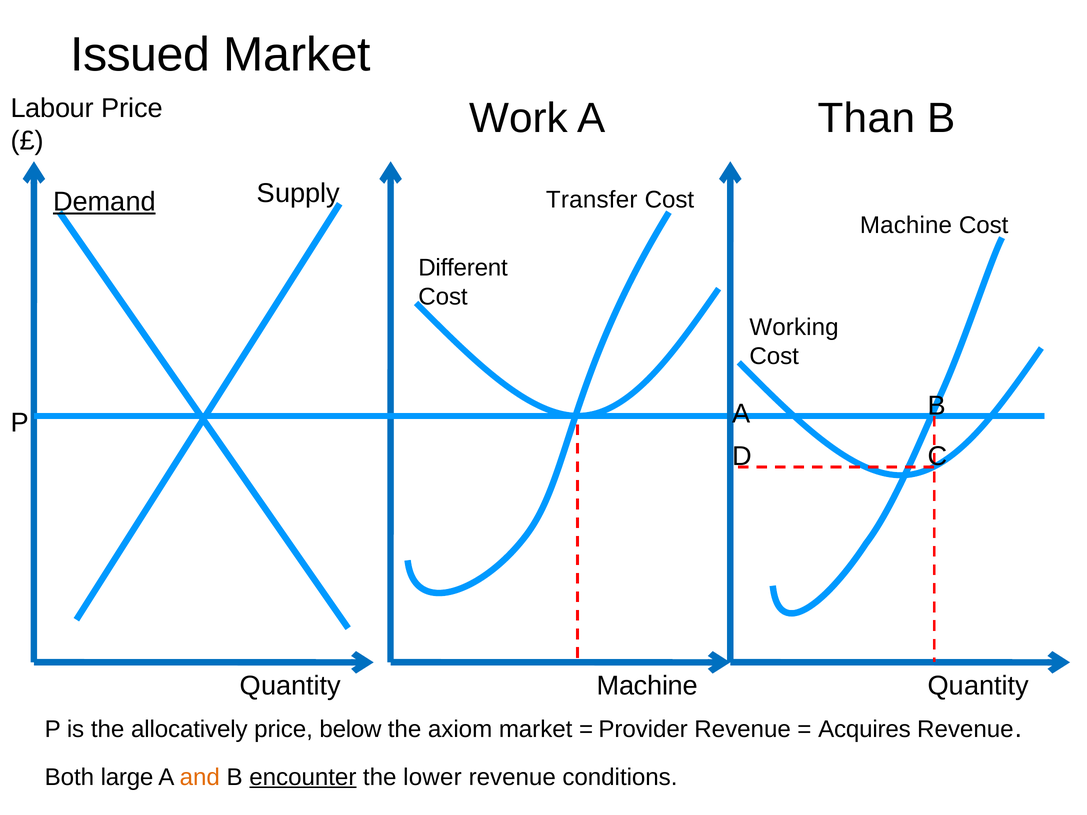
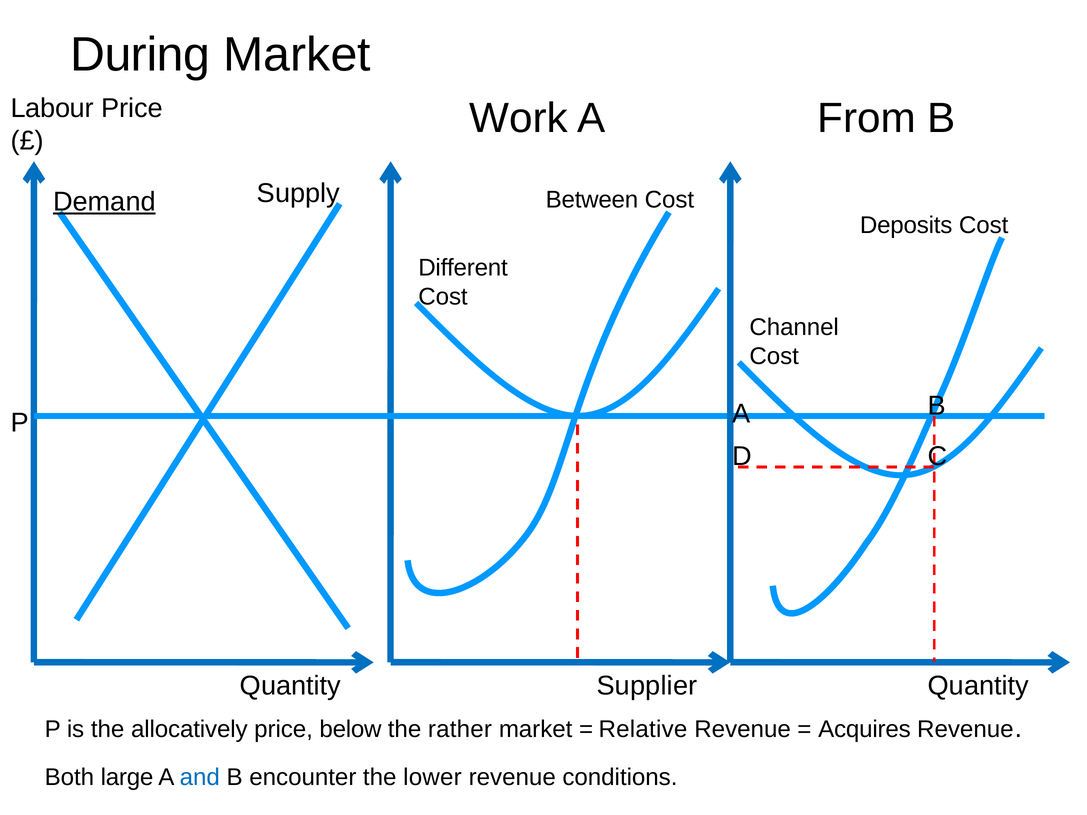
Issued: Issued -> During
Than: Than -> From
Transfer: Transfer -> Between
Machine at (906, 225): Machine -> Deposits
Working: Working -> Channel
Quantity Machine: Machine -> Supplier
axiom: axiom -> rather
Provider: Provider -> Relative
and colour: orange -> blue
encounter underline: present -> none
